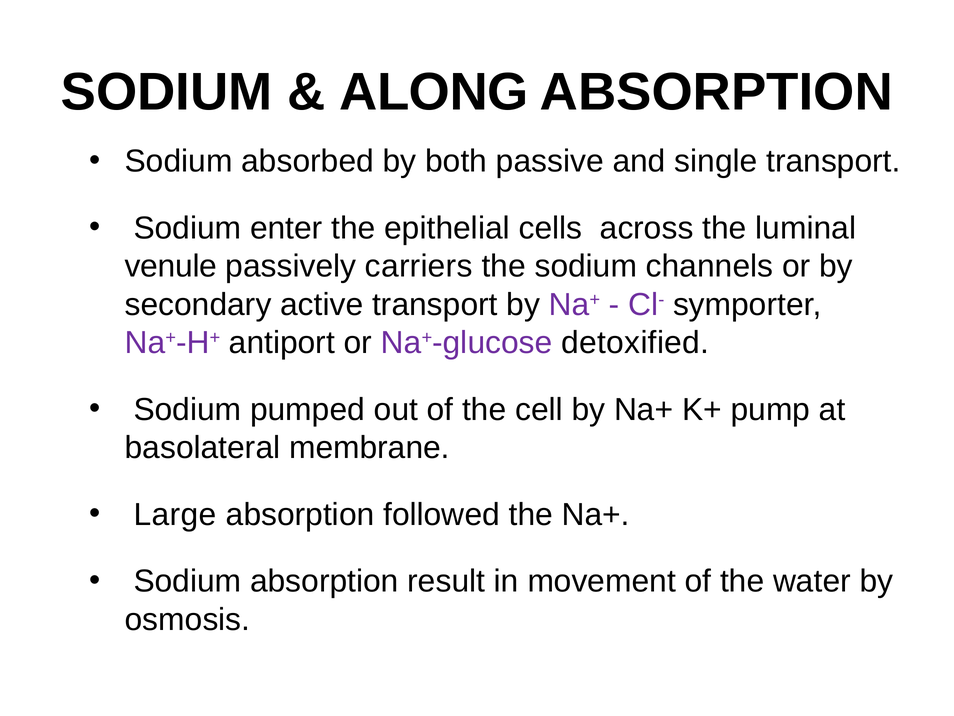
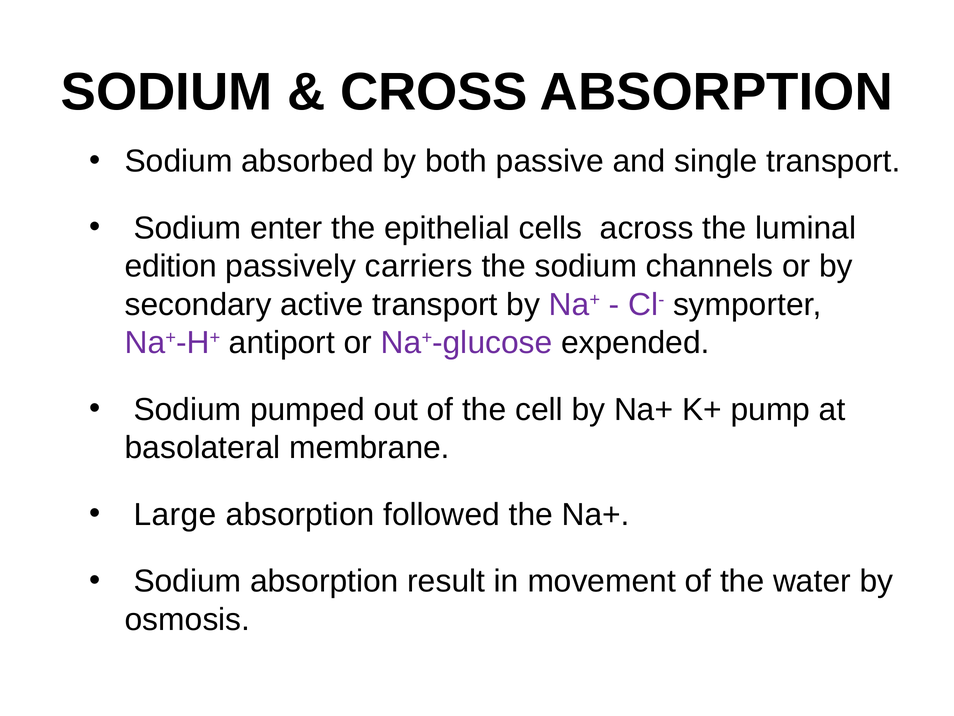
ALONG: ALONG -> CROSS
venule: venule -> edition
detoxified: detoxified -> expended
